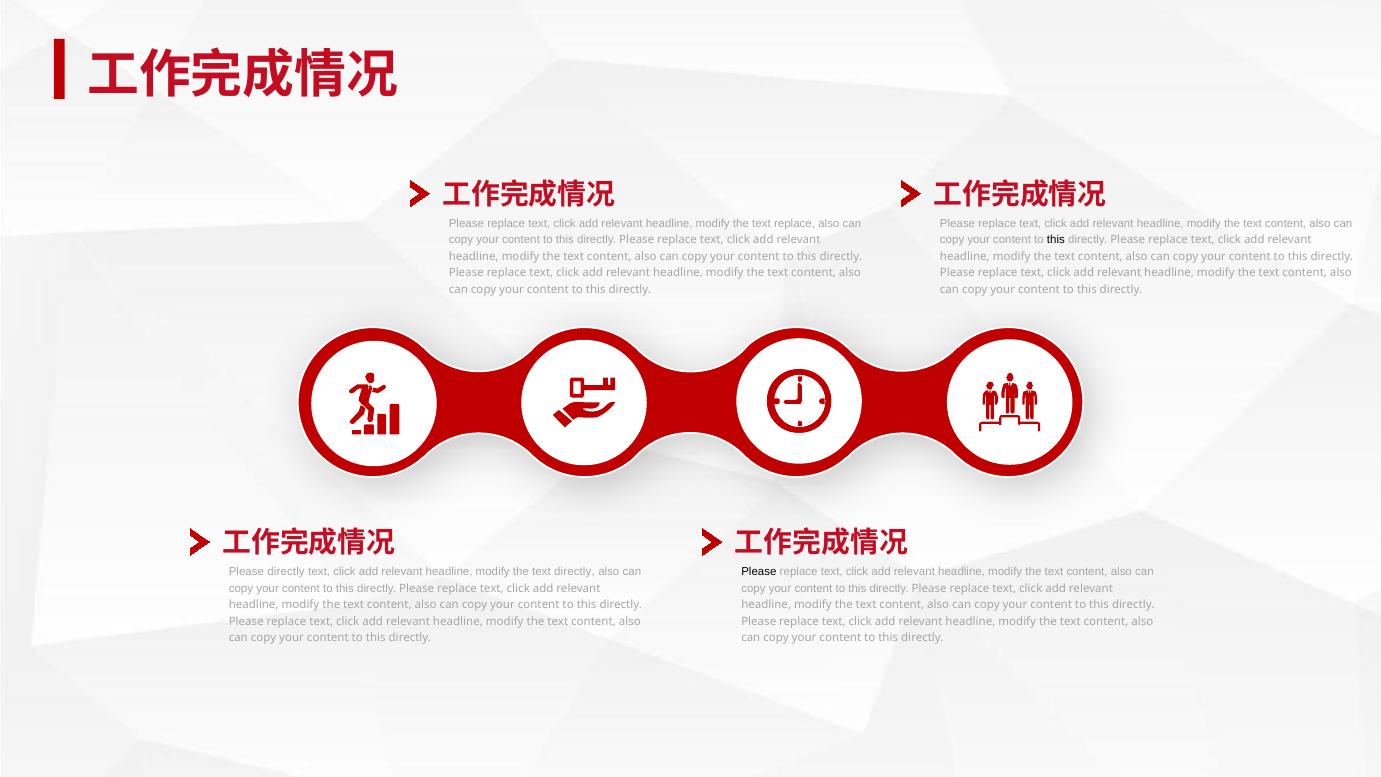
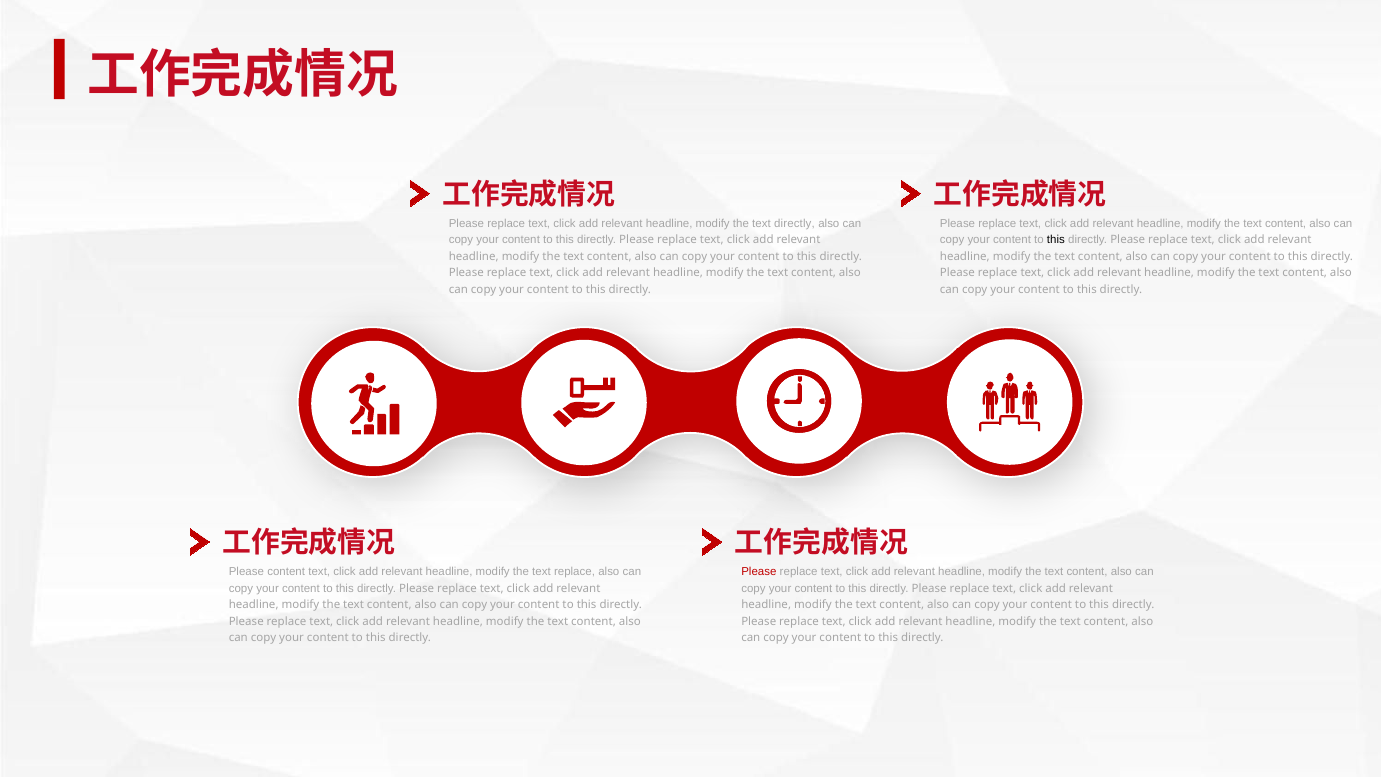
text replace: replace -> directly
Please directly: directly -> content
text directly: directly -> replace
Please at (759, 572) colour: black -> red
